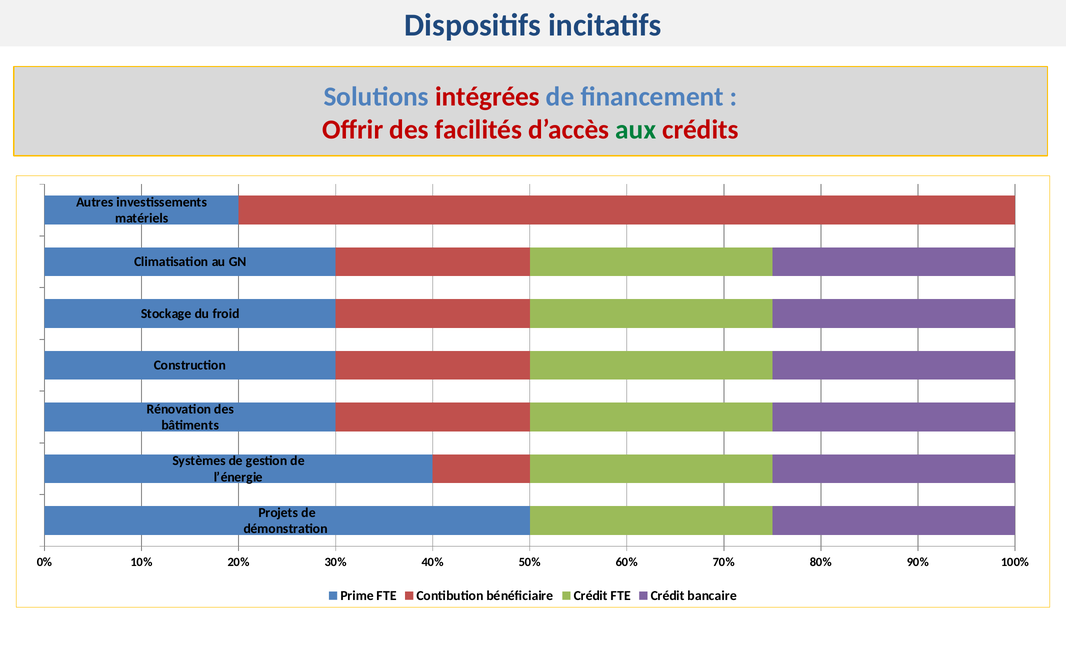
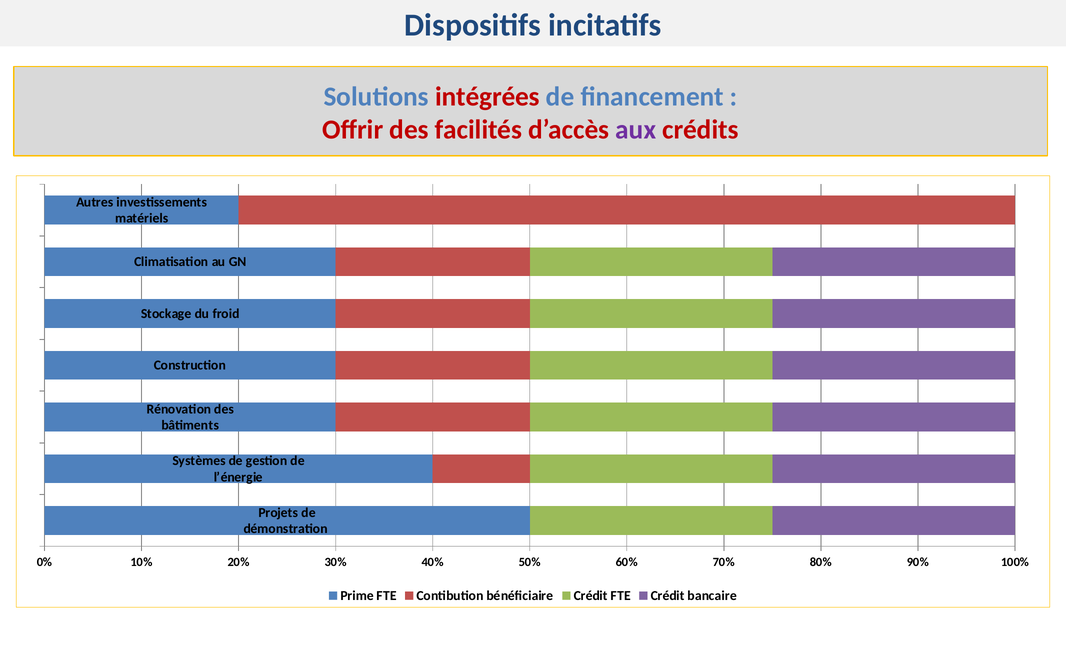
aux colour: green -> purple
